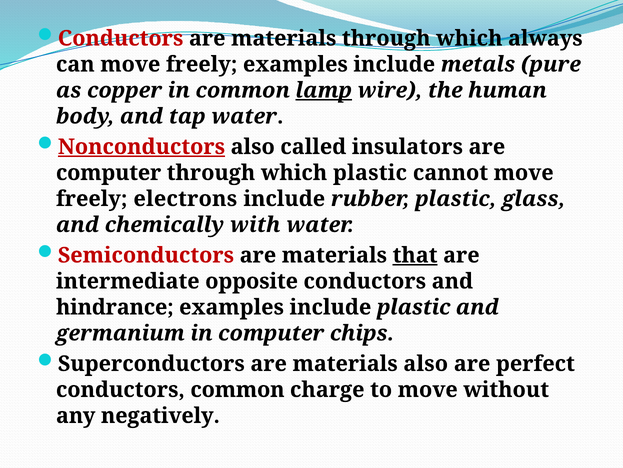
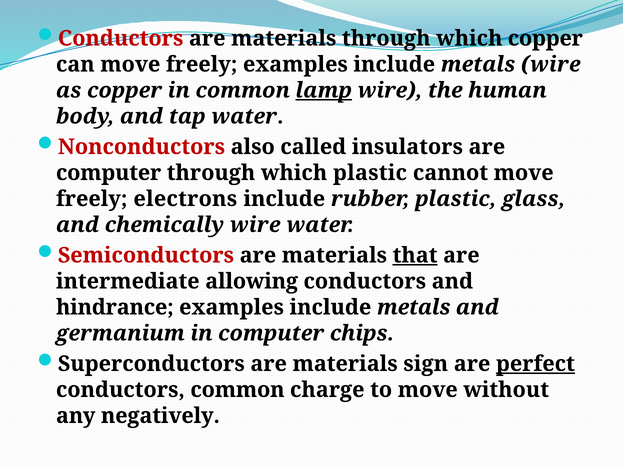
which always: always -> copper
metals pure: pure -> wire
Nonconductors underline: present -> none
chemically with: with -> wire
opposite: opposite -> allowing
plastic at (414, 307): plastic -> metals
materials also: also -> sign
perfect underline: none -> present
